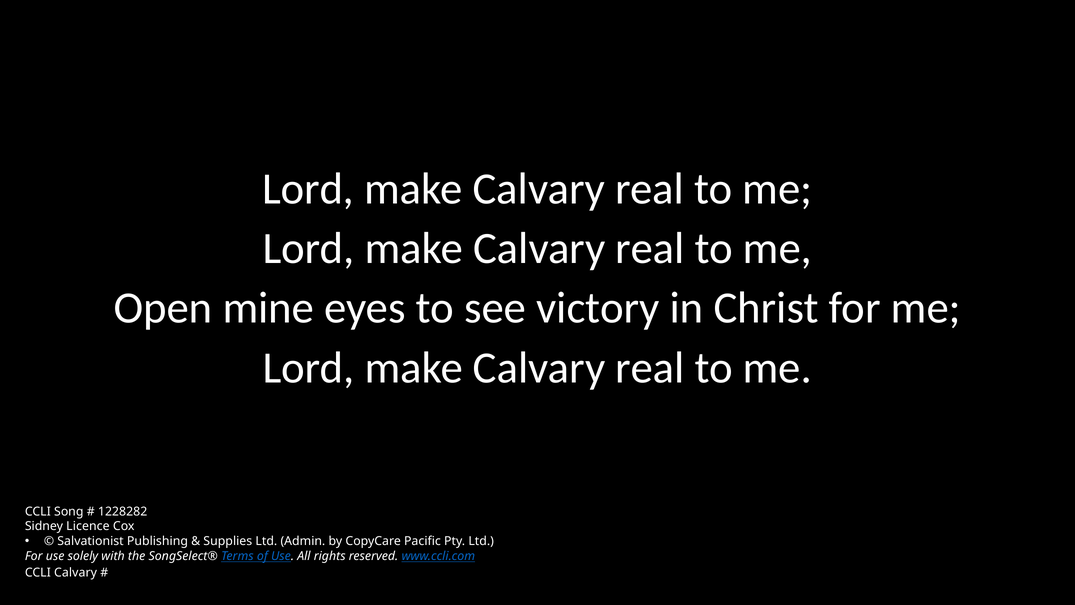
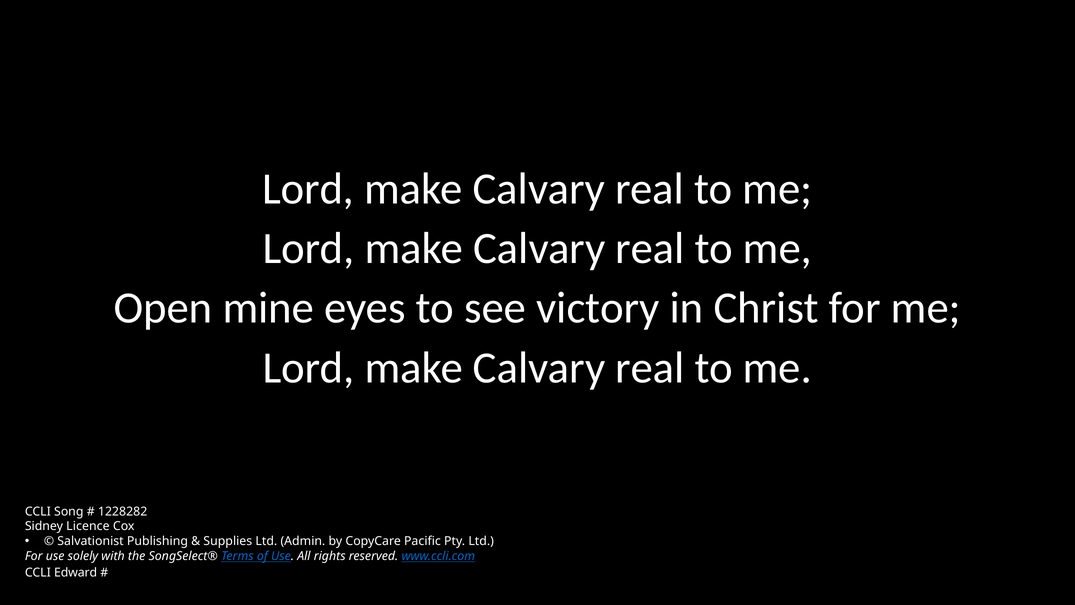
CCLI Calvary: Calvary -> Edward
